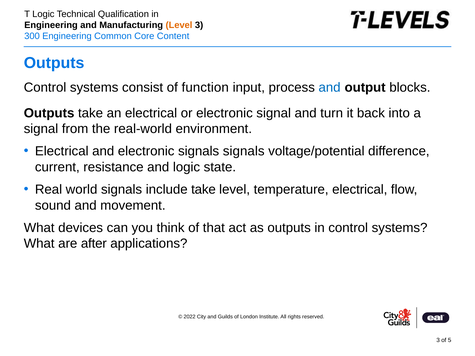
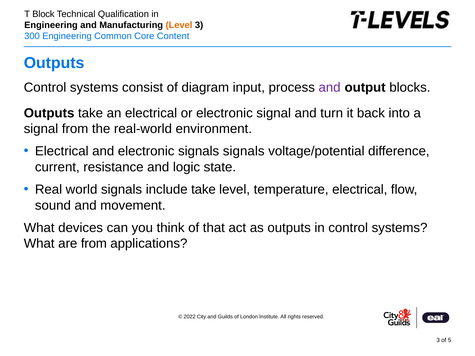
Logic at (43, 14): Logic -> Block
function: function -> diagram
and at (330, 87) colour: blue -> purple
are after: after -> from
